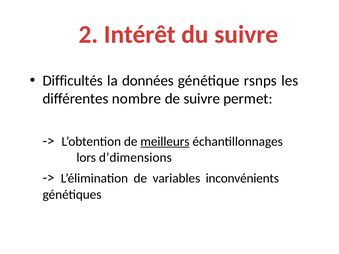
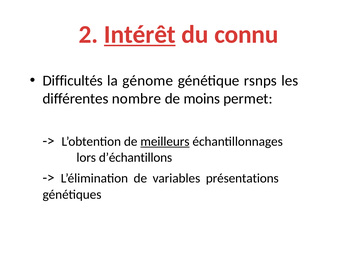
Intérêt underline: none -> present
du suivre: suivre -> connu
données: données -> génome
de suivre: suivre -> moins
d’dimensions: d’dimensions -> d’échantillons
inconvénients: inconvénients -> présentations
